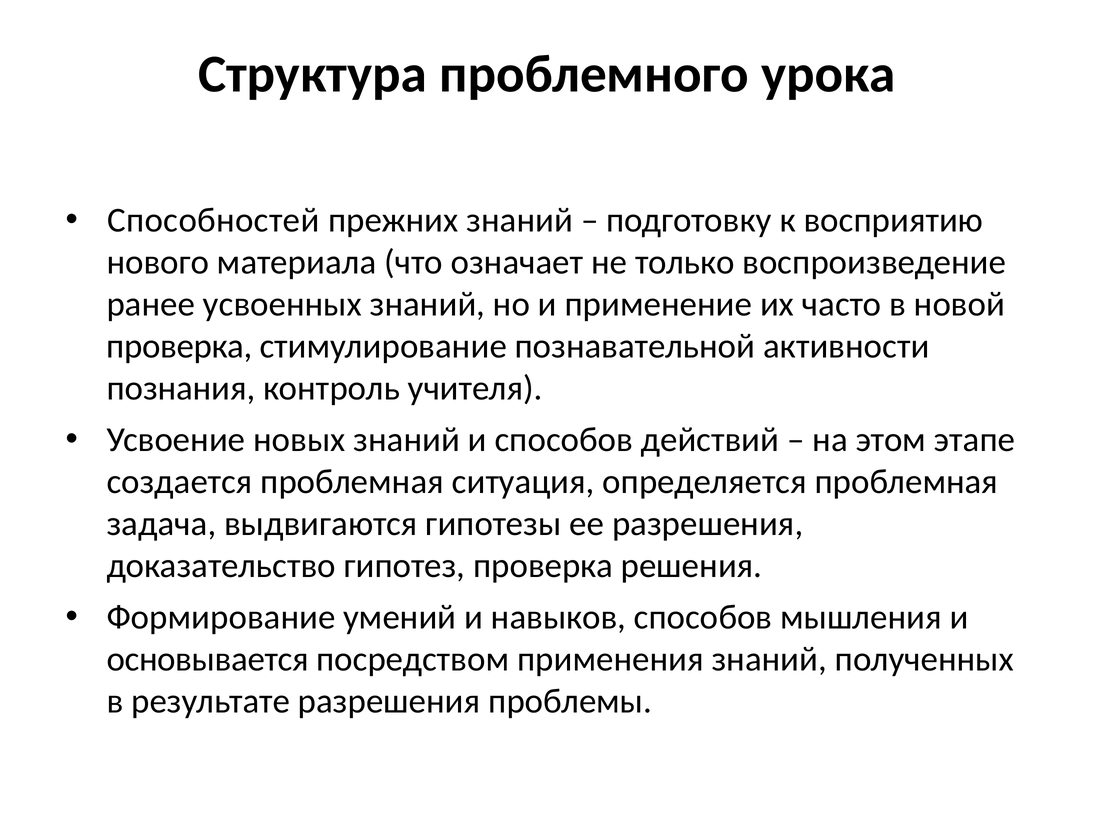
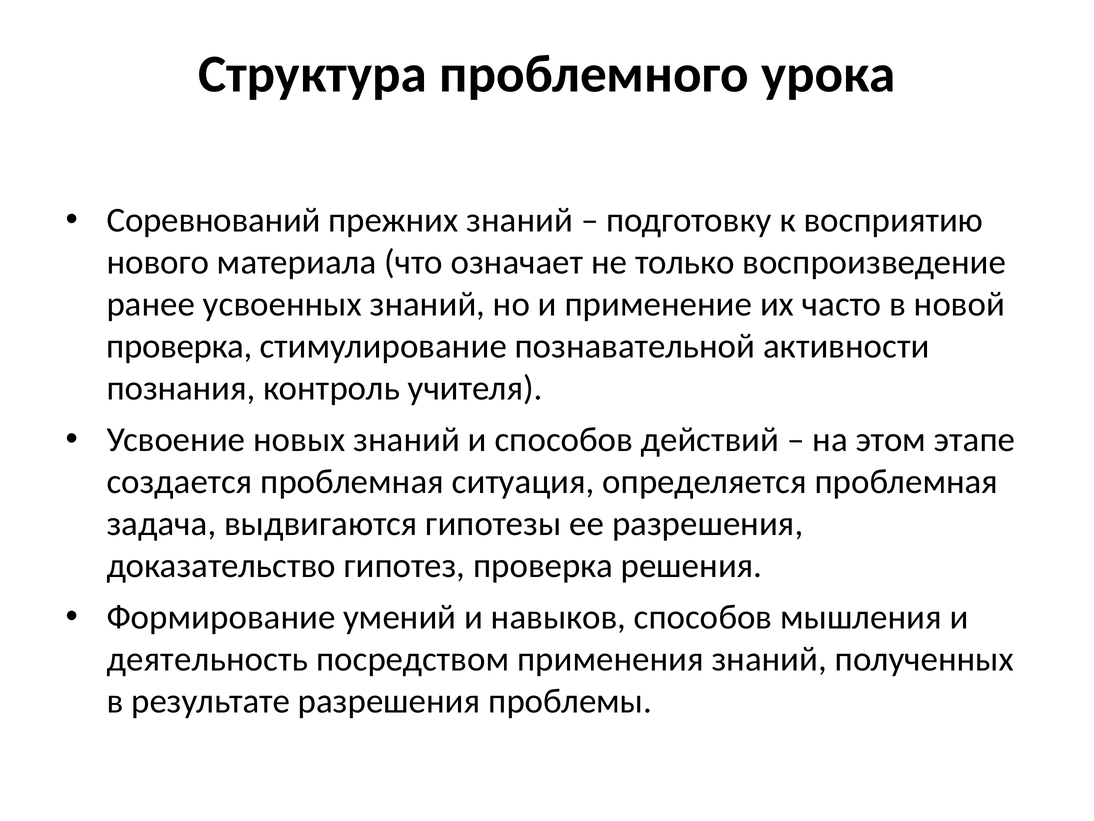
Способностей: Способностей -> Соревнований
основывается: основывается -> деятельность
